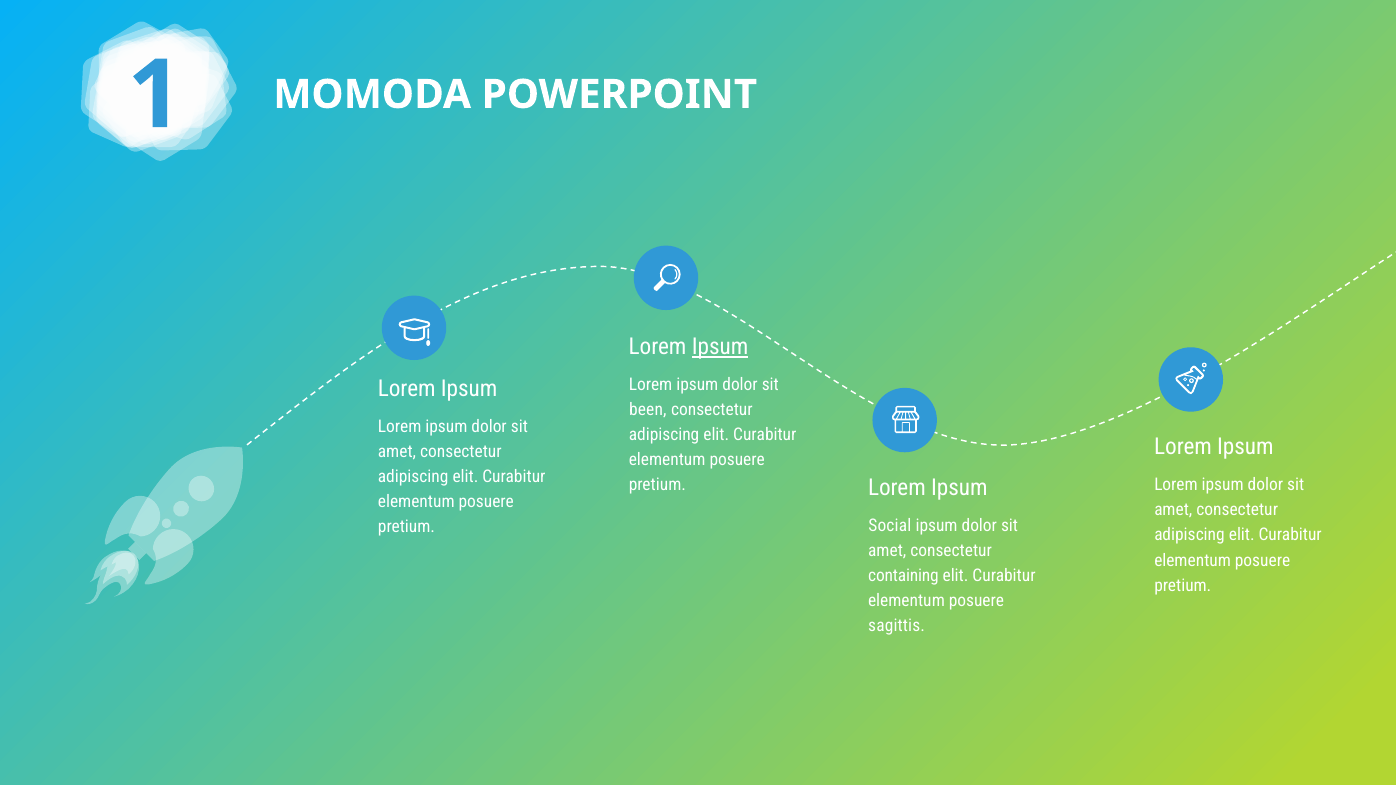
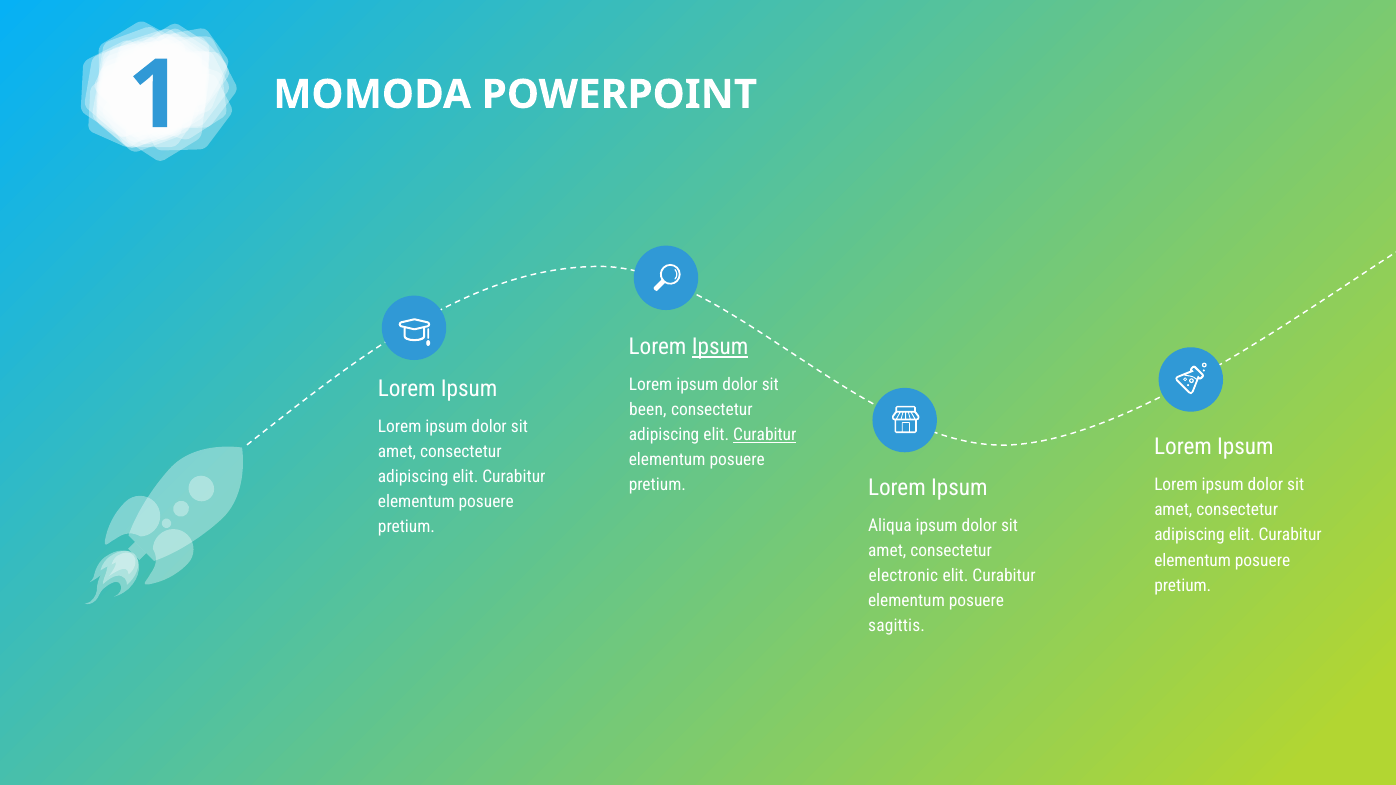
Curabitur at (765, 435) underline: none -> present
Social: Social -> Aliqua
containing: containing -> electronic
